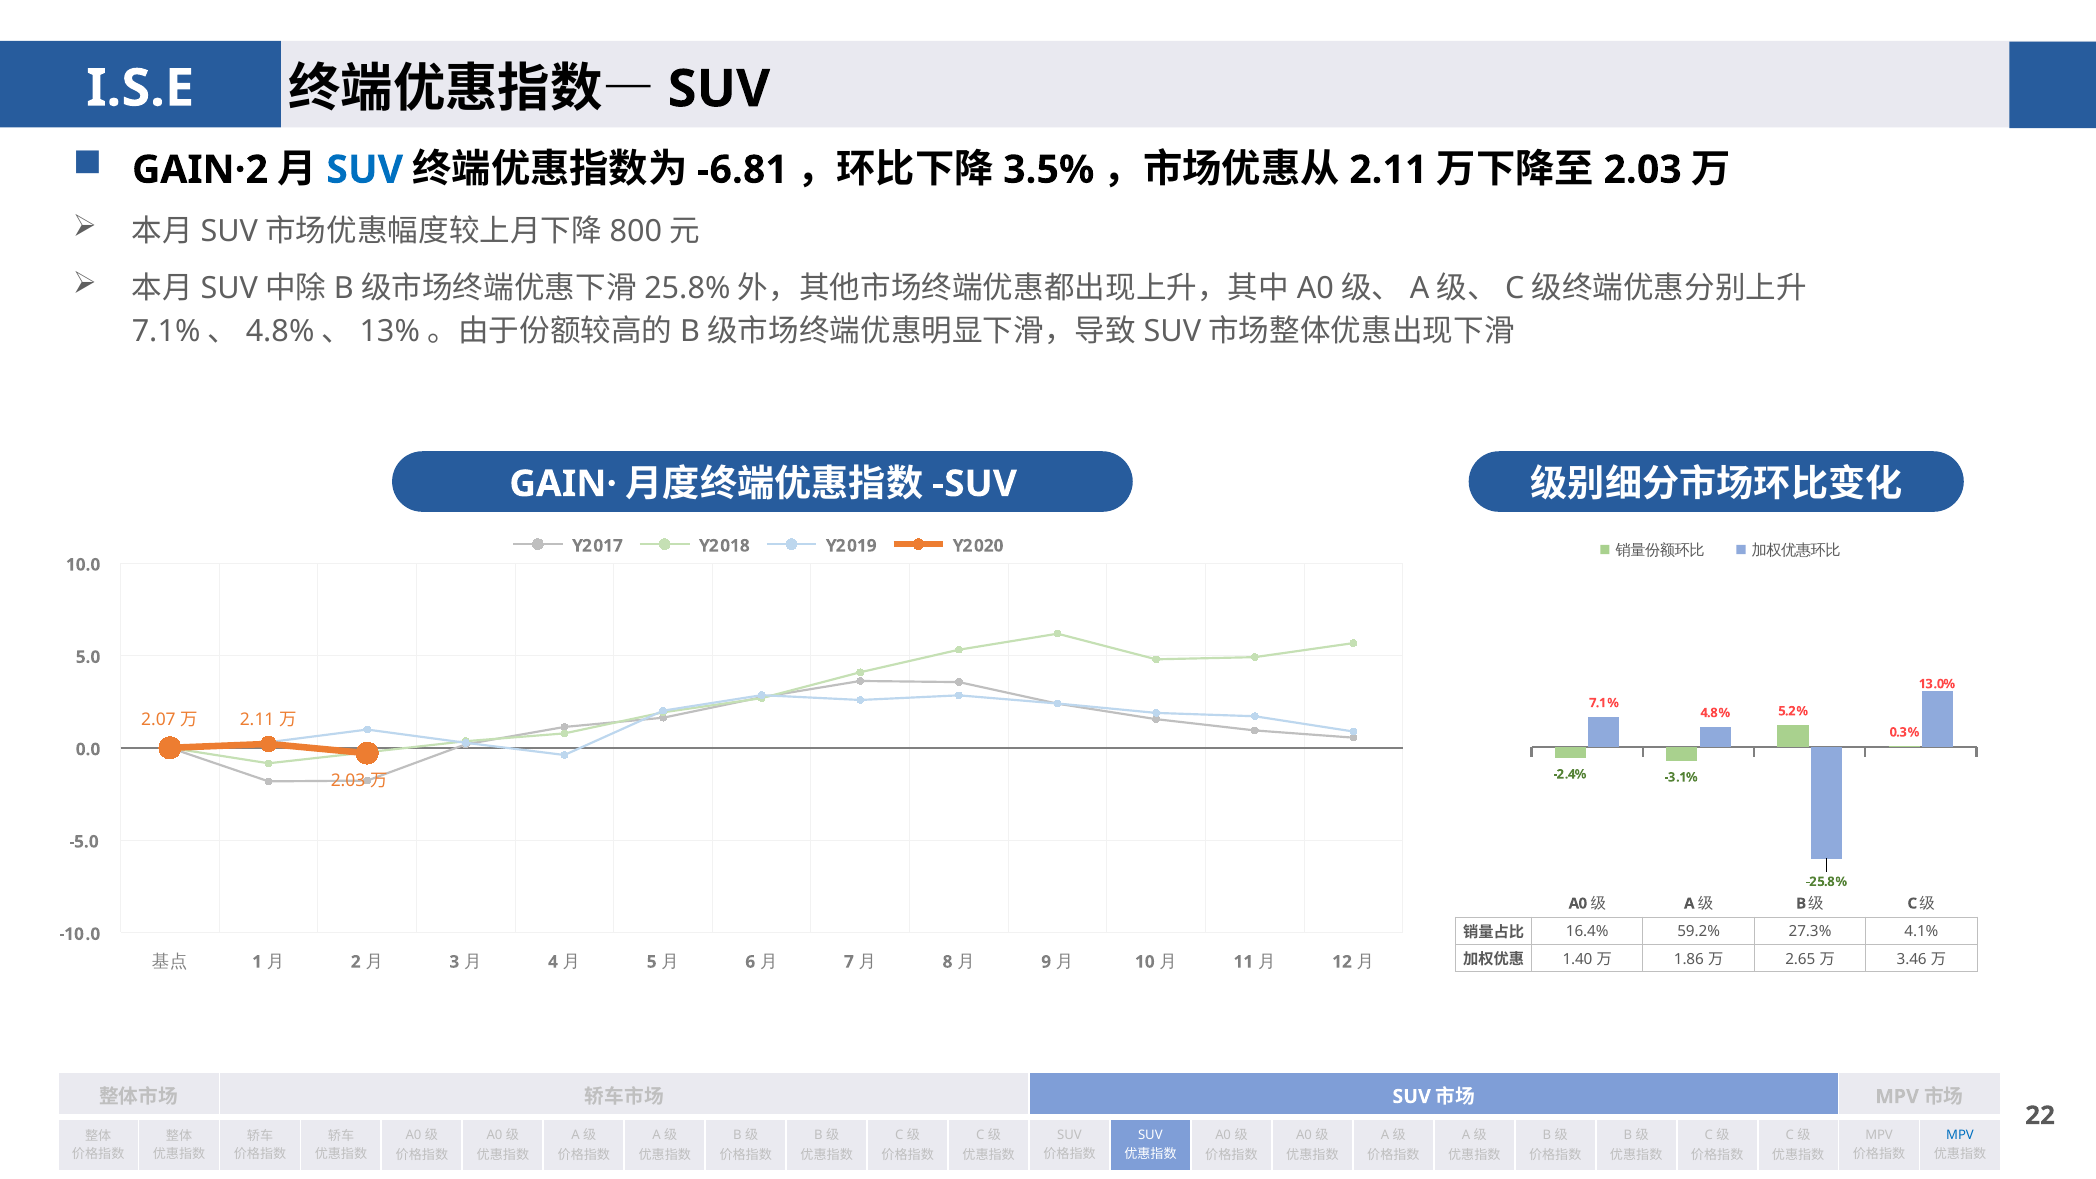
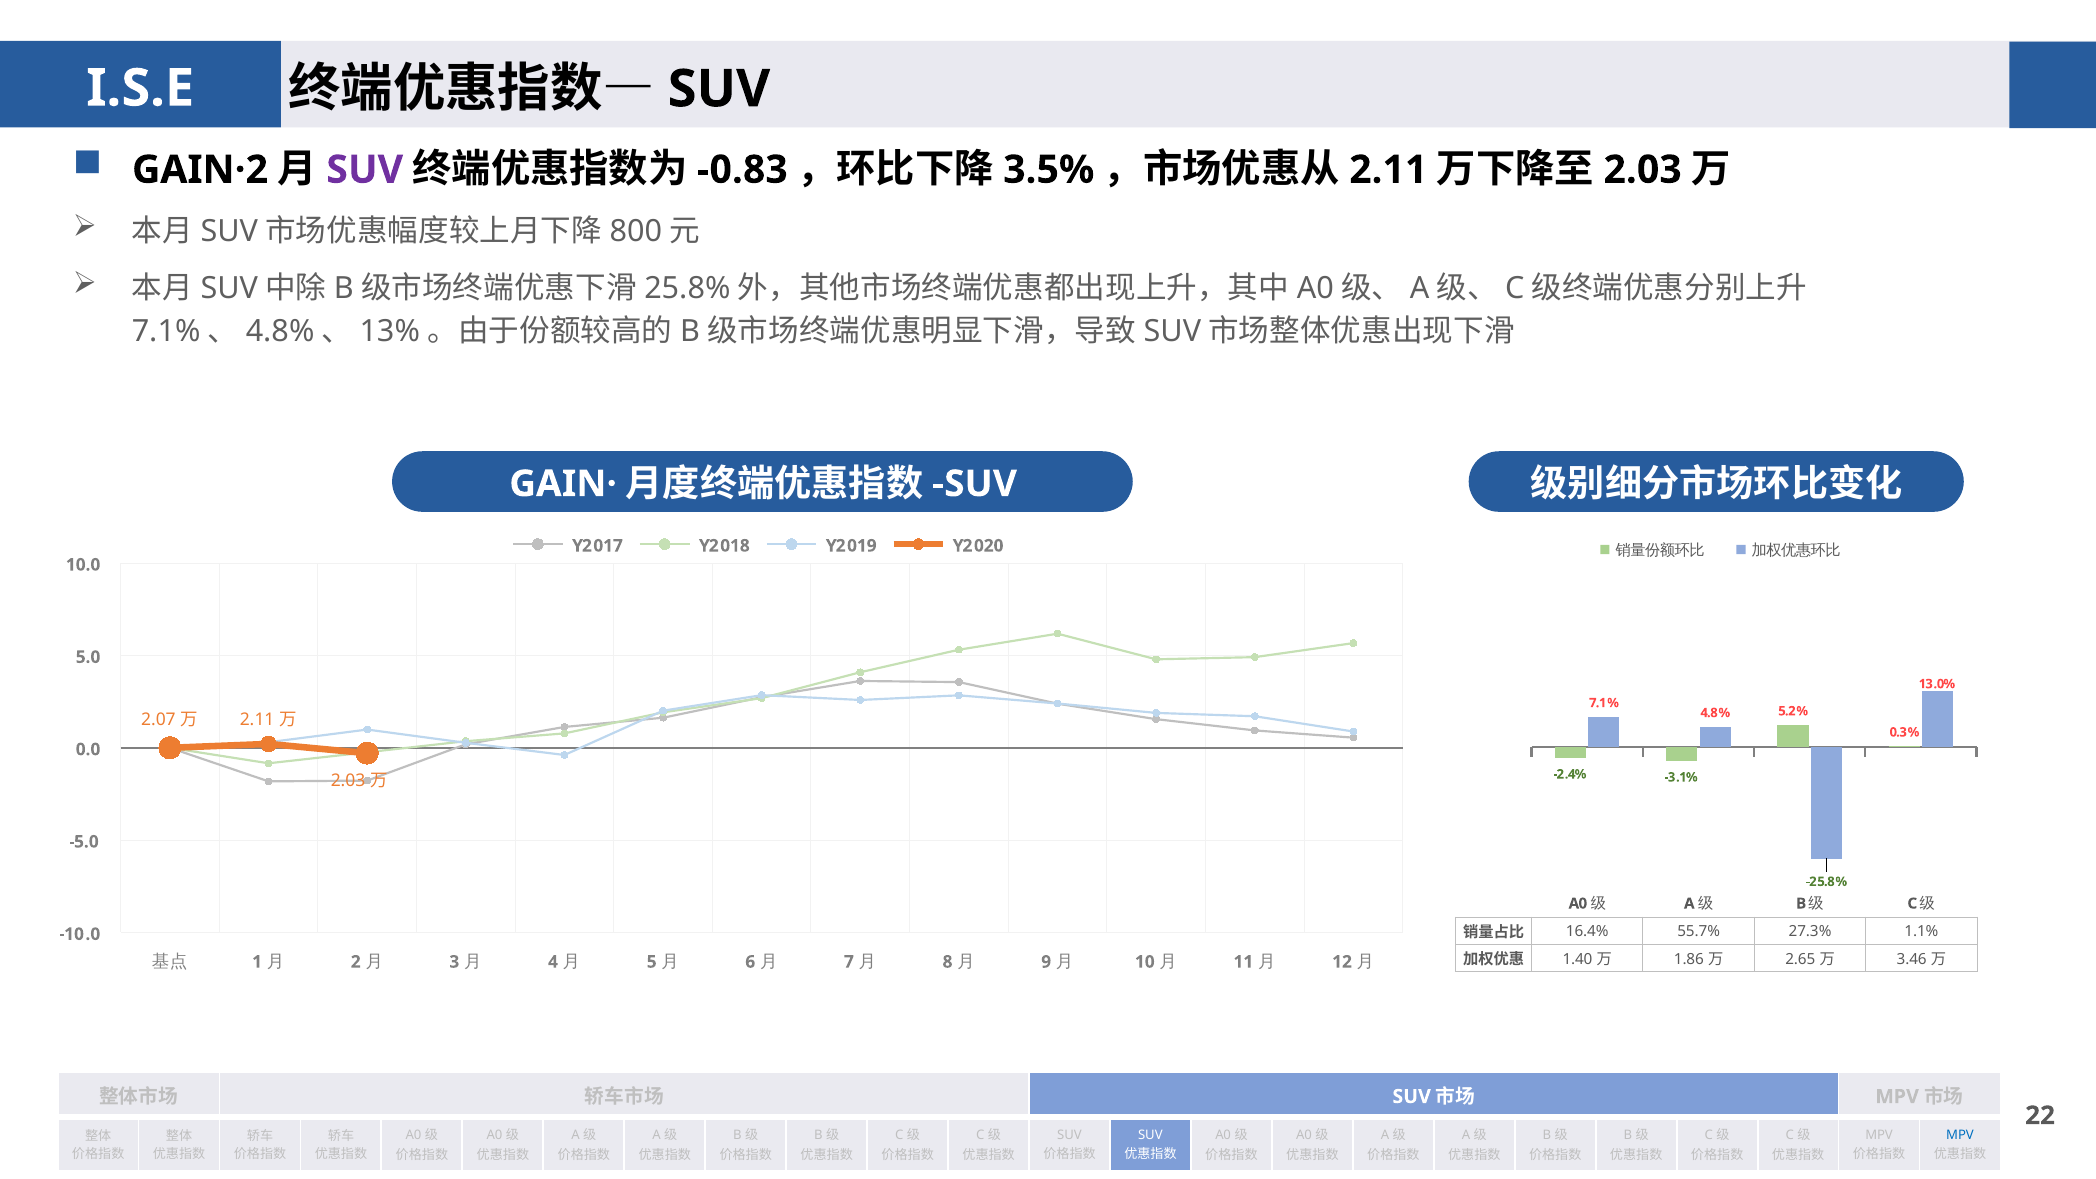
SUV at (365, 170) colour: blue -> purple
-6.81: -6.81 -> -0.83
59.2%: 59.2% -> 55.7%
4.1%: 4.1% -> 1.1%
